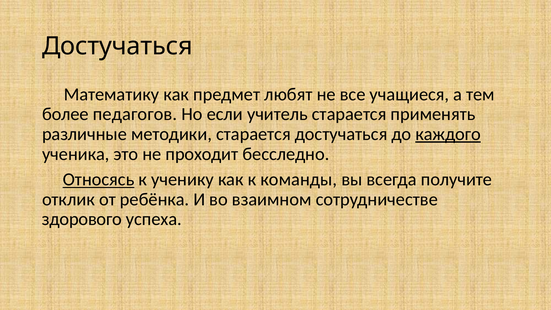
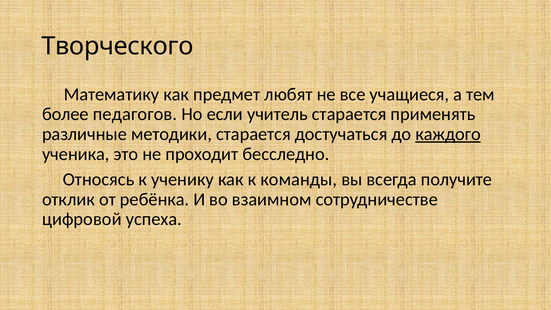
Достучаться at (117, 46): Достучаться -> Творческого
Относясь underline: present -> none
здорового: здорового -> цифровой
